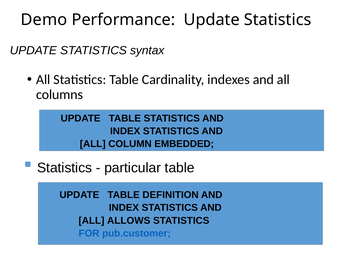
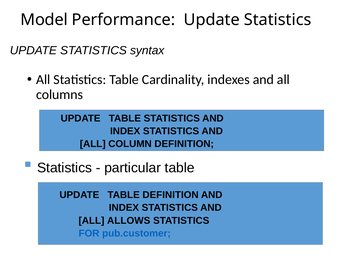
Demo: Demo -> Model
COLUMN EMBEDDED: EMBEDDED -> DEFINITION
